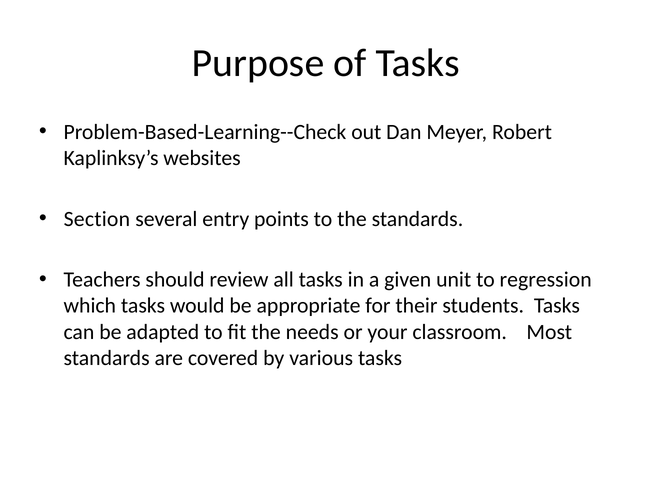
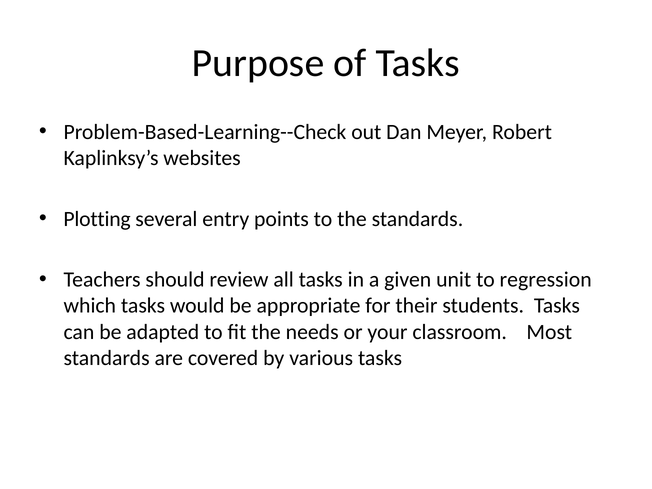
Section: Section -> Plotting
